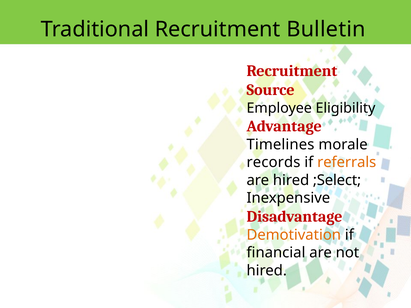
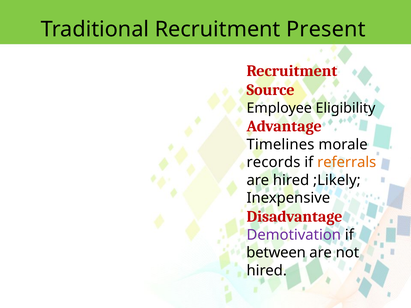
Bulletin: Bulletin -> Present
;Select: ;Select -> ;Likely
Demotivation colour: orange -> purple
financial: financial -> between
